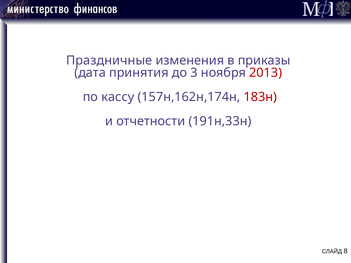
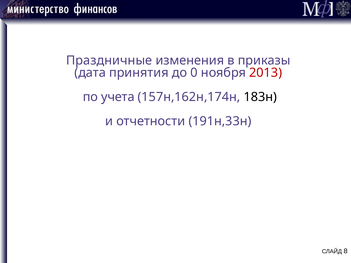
3: 3 -> 0
кассу: кассу -> учета
183н colour: red -> black
